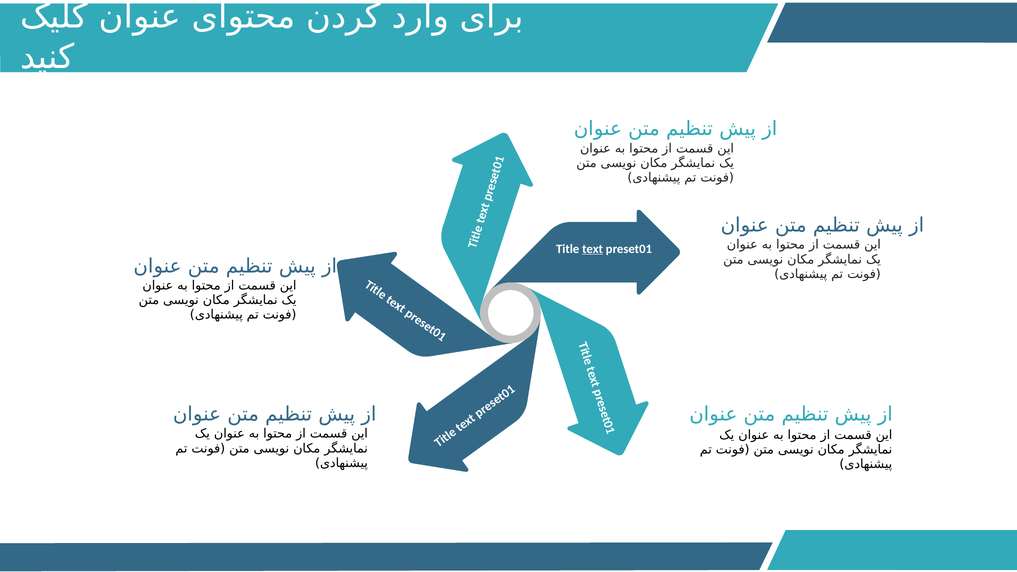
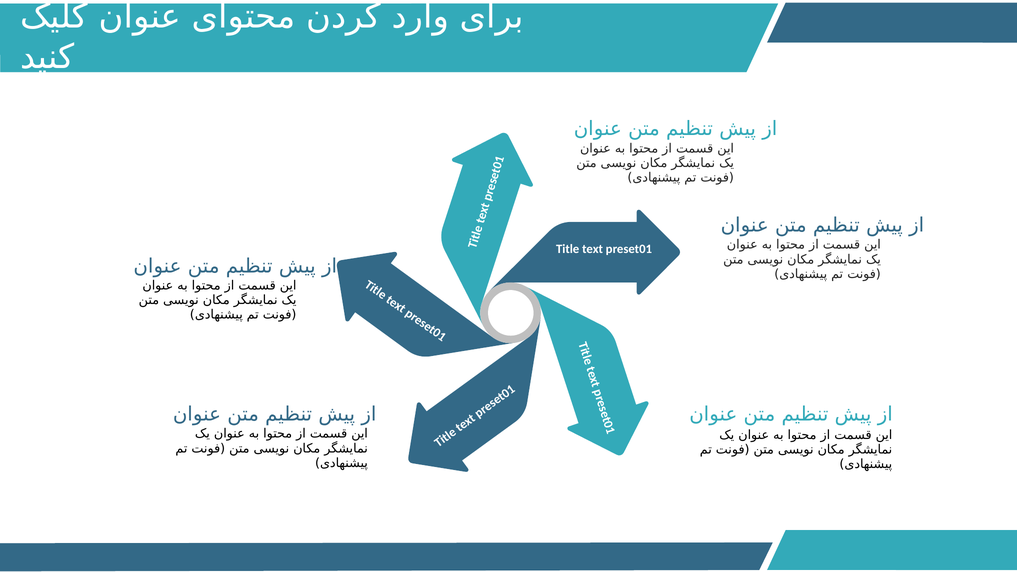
text underline: present -> none
